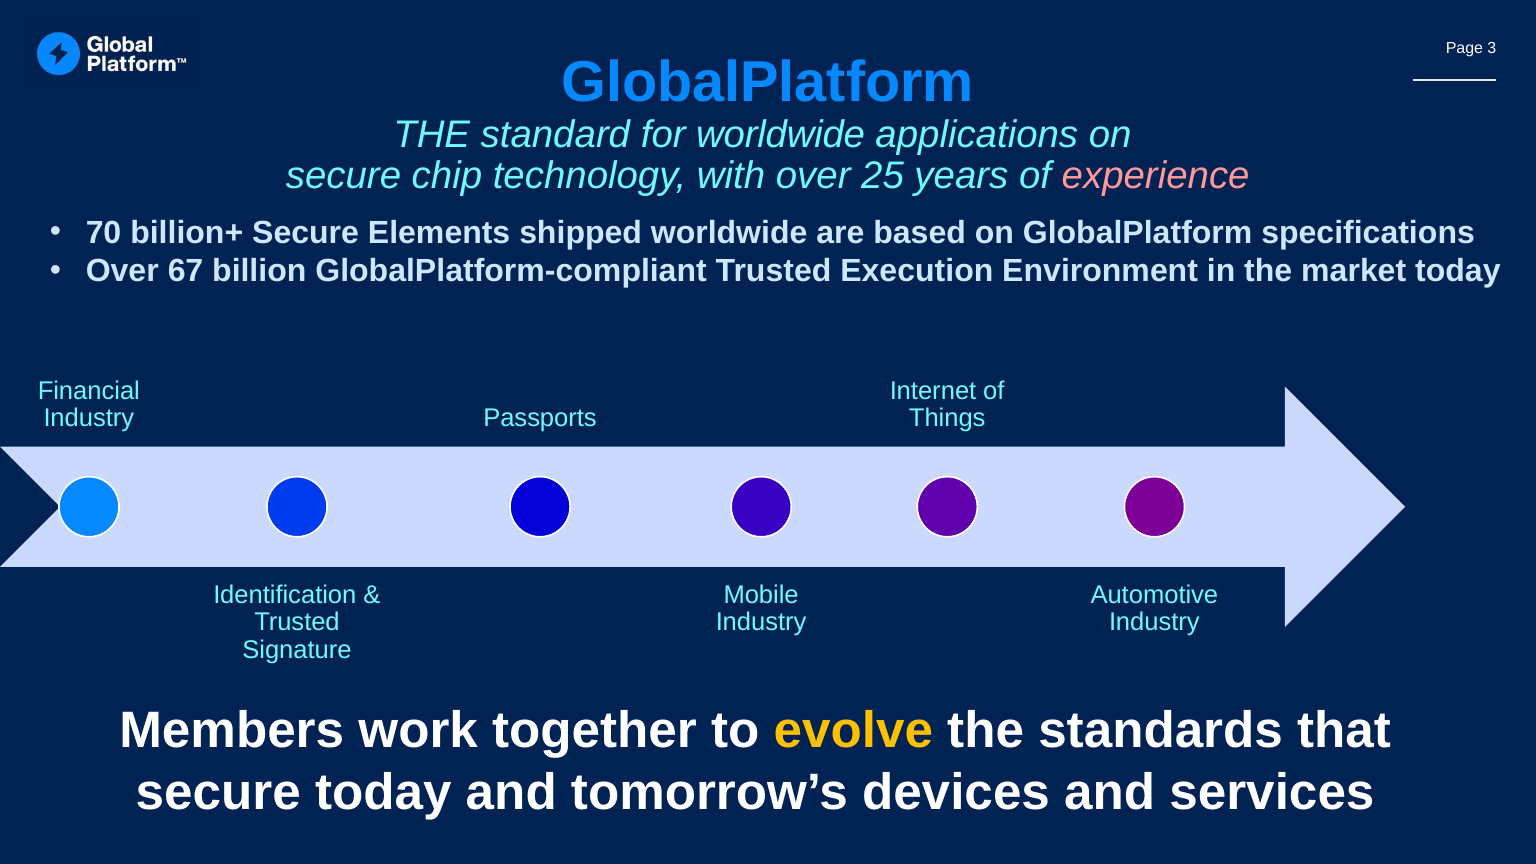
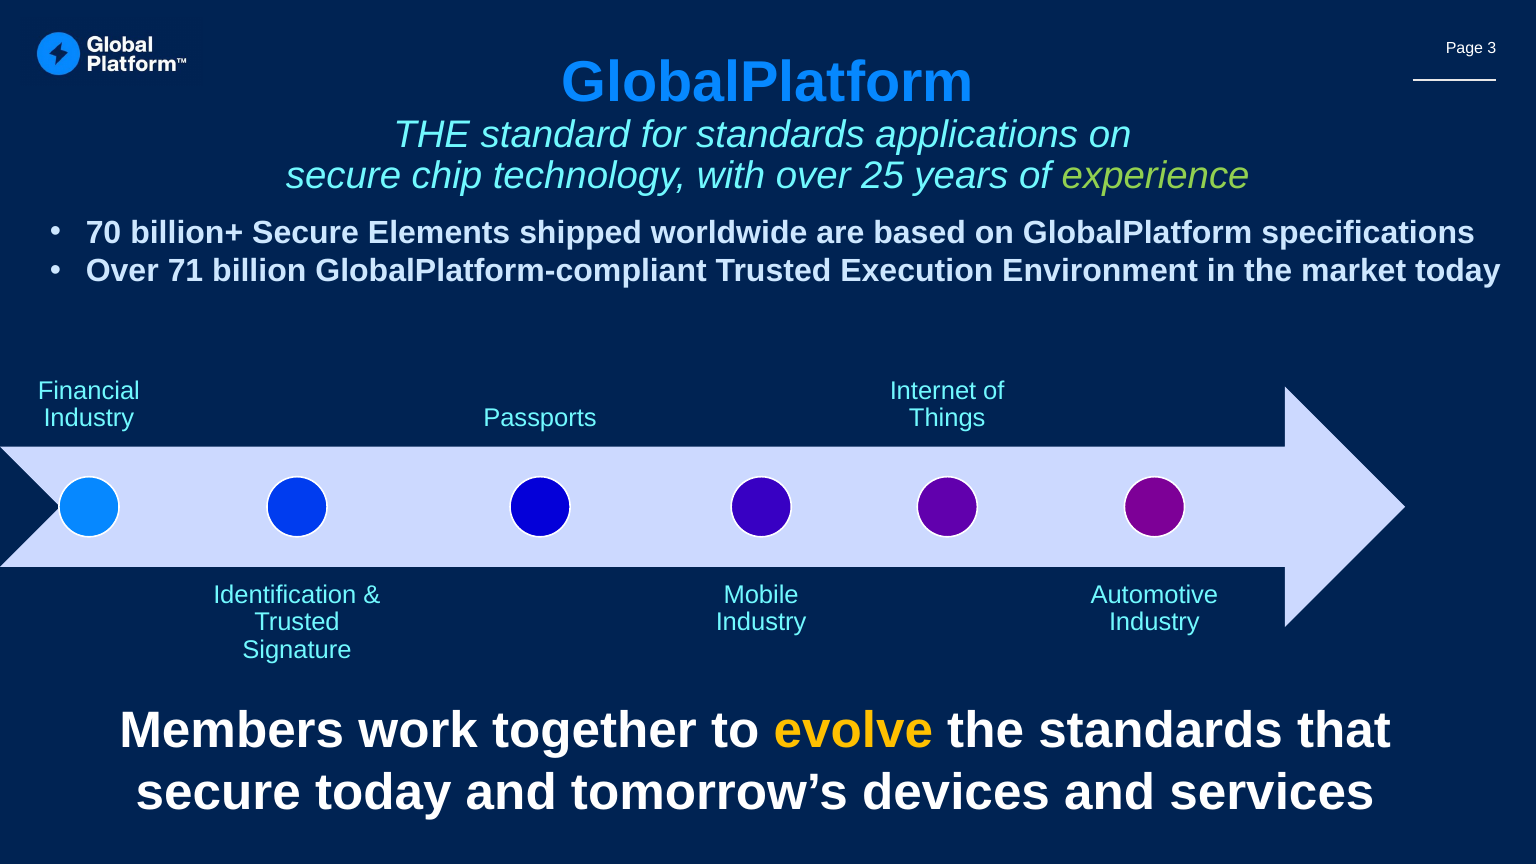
for worldwide: worldwide -> standards
experience colour: pink -> light green
67: 67 -> 71
